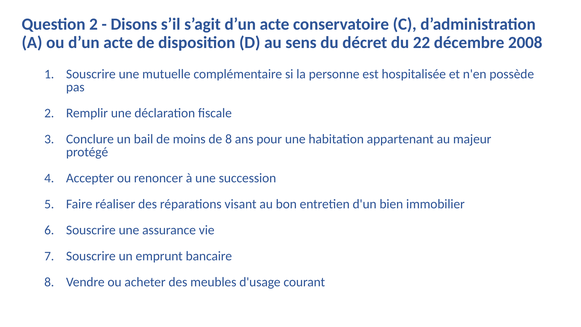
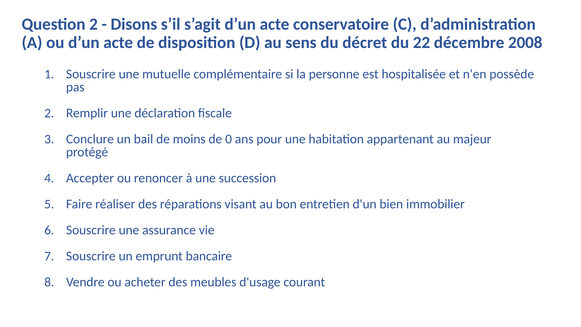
de 8: 8 -> 0
